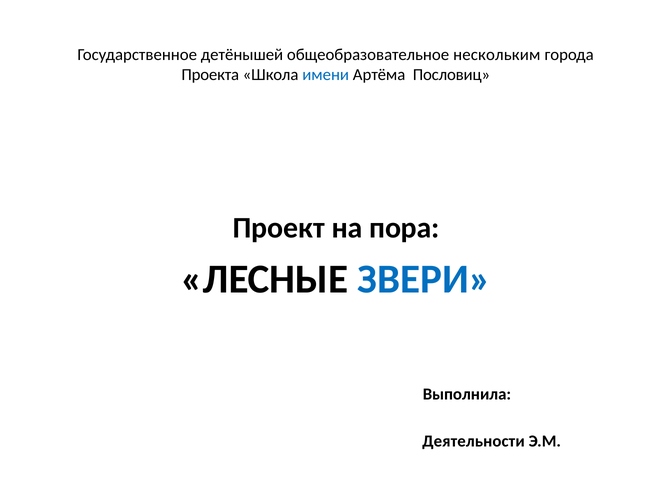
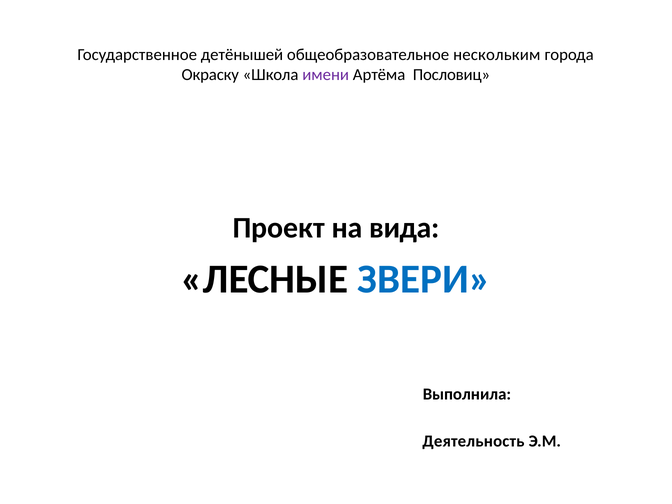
Проекта: Проекта -> Окраску
имени colour: blue -> purple
пора: пора -> вида
Деятельности: Деятельности -> Деятельность
